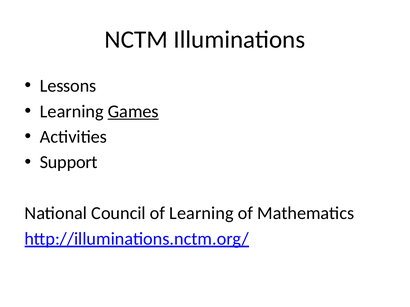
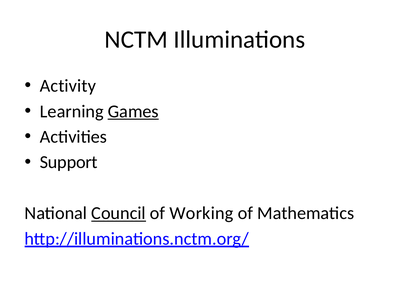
Lessons: Lessons -> Activity
Council underline: none -> present
of Learning: Learning -> Working
